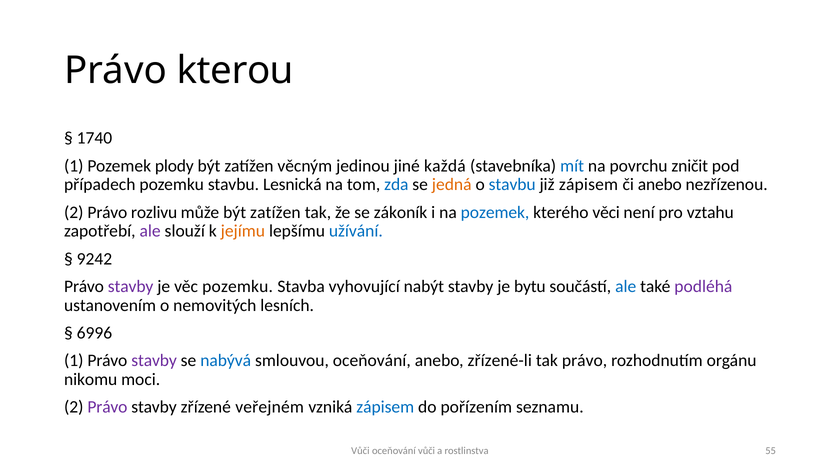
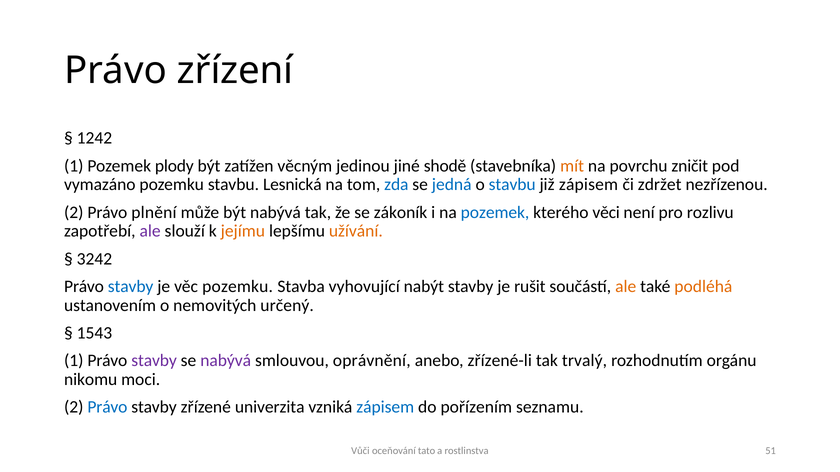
kterou: kterou -> zřízení
1740: 1740 -> 1242
každá: každá -> shodě
mít colour: blue -> orange
případech: případech -> vymazáno
jedná colour: orange -> blue
či anebo: anebo -> zdržet
rozlivu: rozlivu -> plnění
může být zatížen: zatížen -> nabývá
vztahu: vztahu -> rozlivu
užívání colour: blue -> orange
9242: 9242 -> 3242
stavby at (131, 287) colour: purple -> blue
bytu: bytu -> rušit
ale at (626, 287) colour: blue -> orange
podléhá colour: purple -> orange
lesních: lesních -> určený
6996: 6996 -> 1543
nabývá at (226, 361) colour: blue -> purple
smlouvou oceňování: oceňování -> oprávnění
tak právo: právo -> trvalý
Právo at (107, 407) colour: purple -> blue
veřejném: veřejném -> univerzita
oceňování vůči: vůči -> tato
55: 55 -> 51
